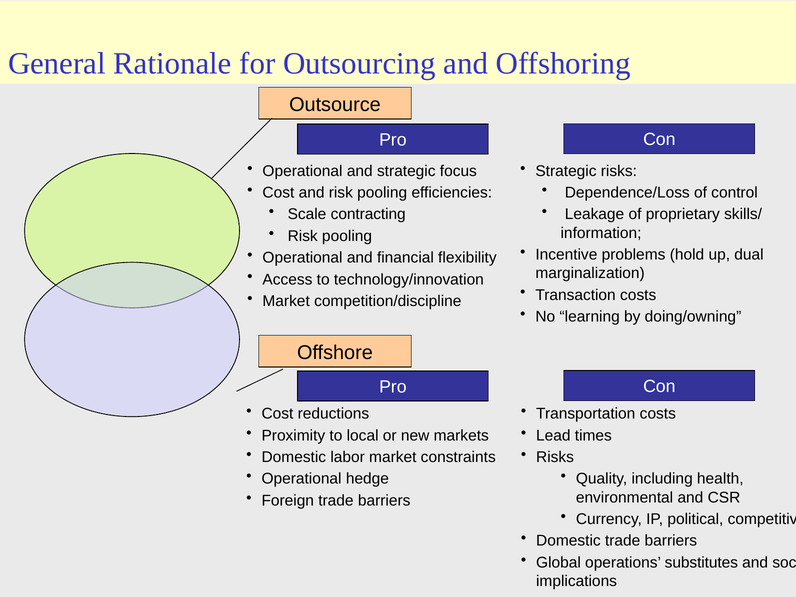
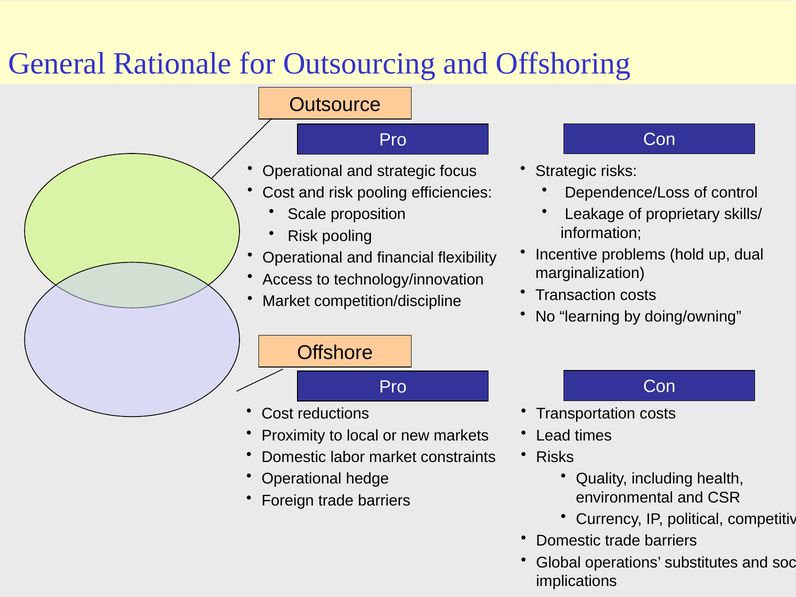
contracting: contracting -> proposition
